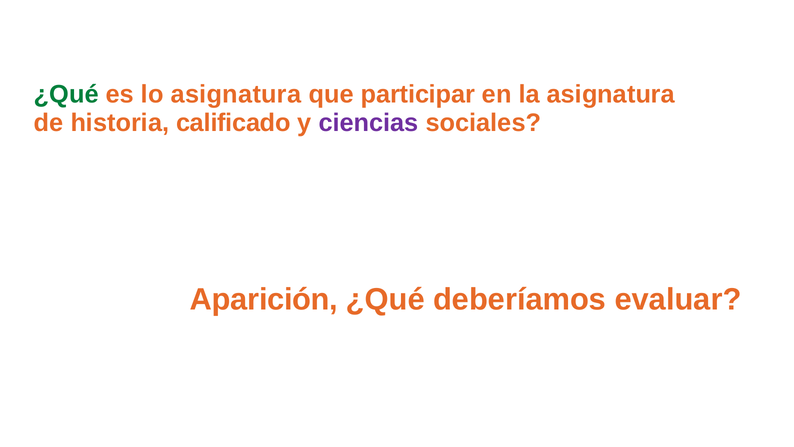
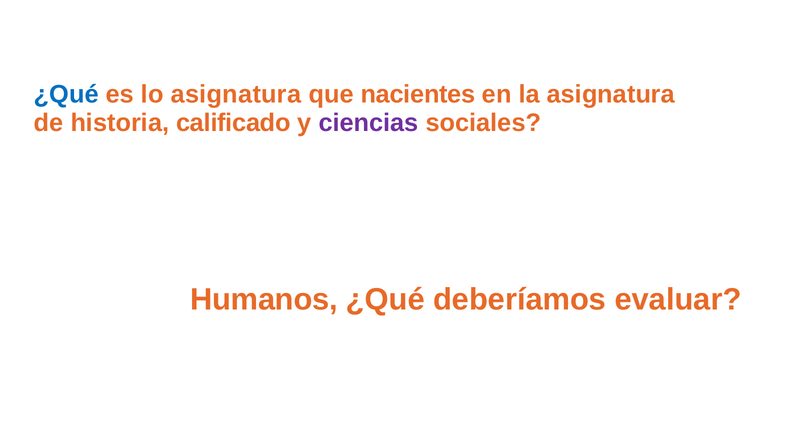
¿Qué at (66, 94) colour: green -> blue
participar: participar -> nacientes
Aparición: Aparición -> Humanos
